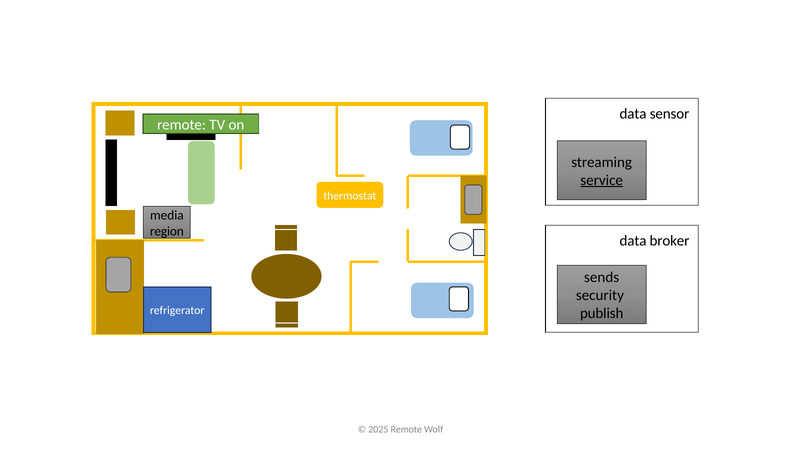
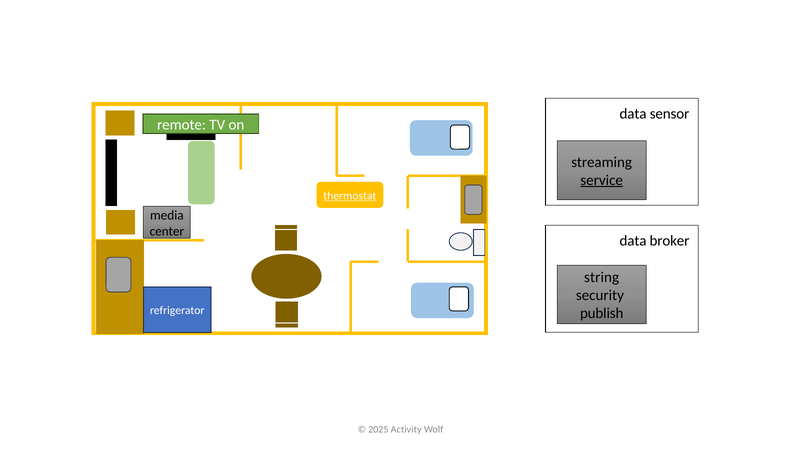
thermostat underline: none -> present
region: region -> center
sends: sends -> string
2025 Remote: Remote -> Activity
